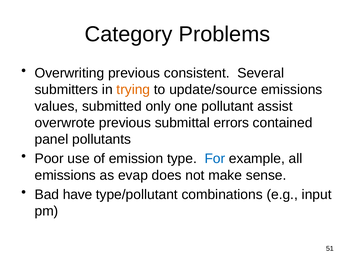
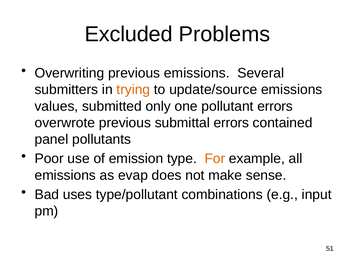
Category: Category -> Excluded
previous consistent: consistent -> emissions
pollutant assist: assist -> errors
For colour: blue -> orange
have: have -> uses
